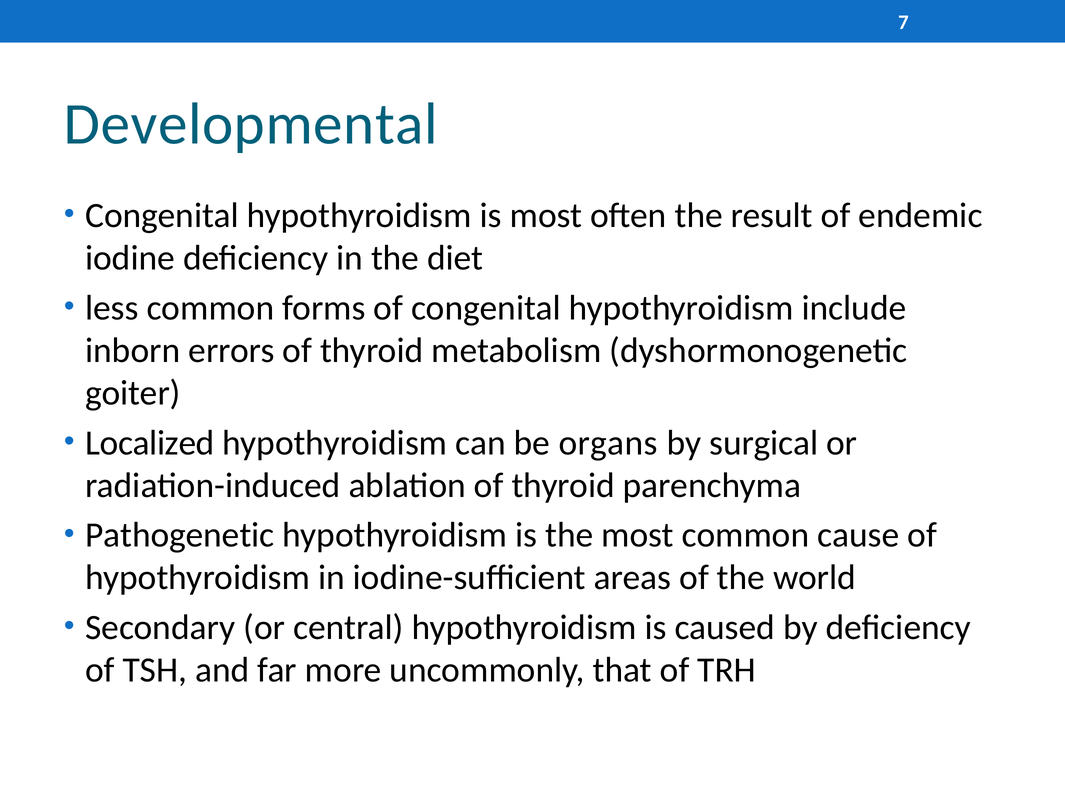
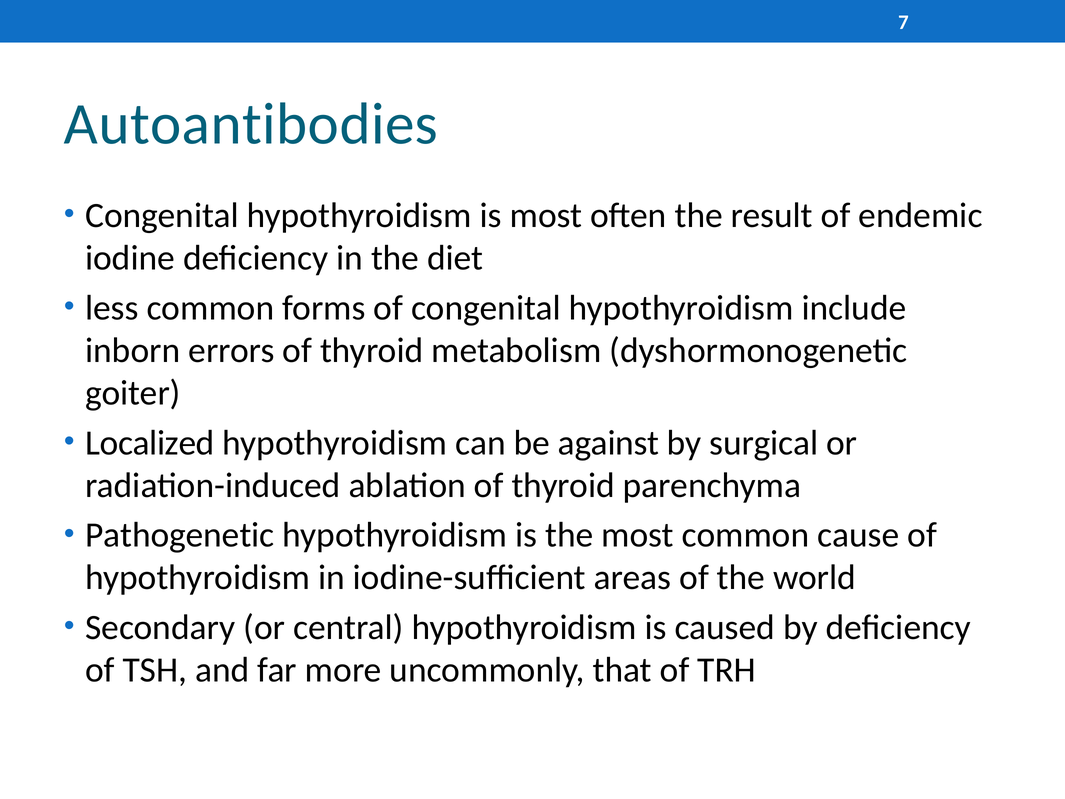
Developmental: Developmental -> Autoantibodies
organs: organs -> against
